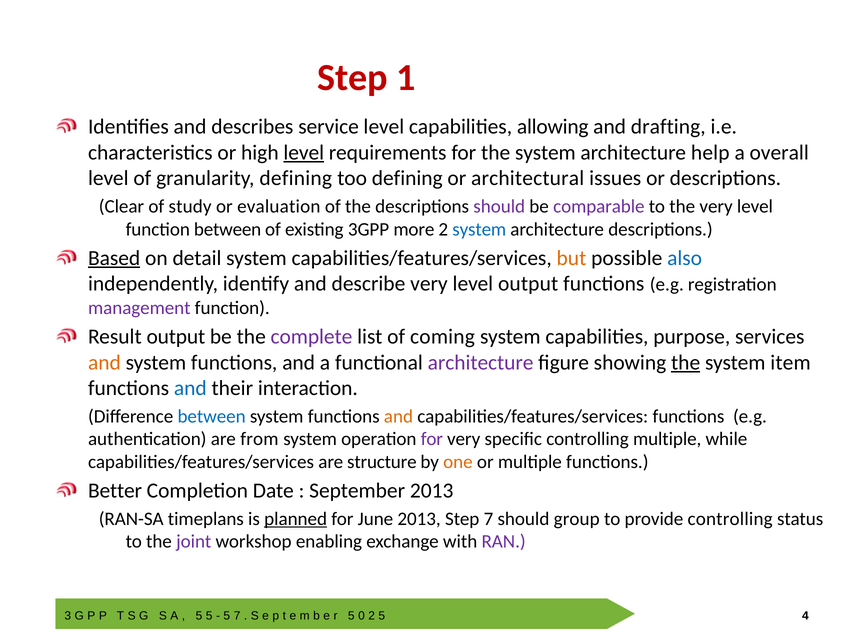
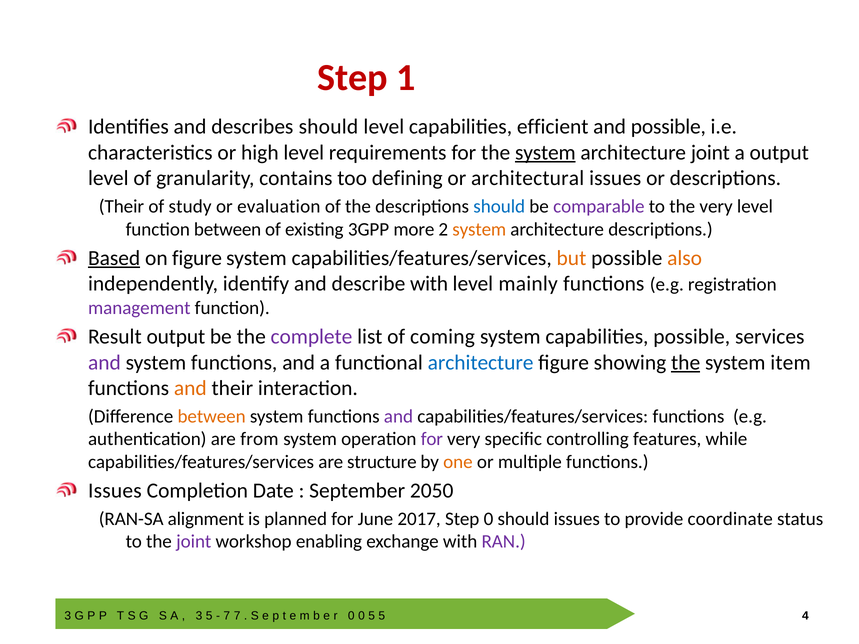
describes service: service -> should
allowing: allowing -> efficient
and drafting: drafting -> possible
level at (304, 153) underline: present -> none
system at (545, 153) underline: none -> present
architecture help: help -> joint
a overall: overall -> output
granularity defining: defining -> contains
Clear at (121, 206): Clear -> Their
should at (499, 206) colour: purple -> blue
system at (479, 229) colour: blue -> orange
on detail: detail -> figure
also colour: blue -> orange
describe very: very -> with
level output: output -> mainly
capabilities purpose: purpose -> possible
and at (104, 363) colour: orange -> purple
architecture at (481, 363) colour: purple -> blue
and at (190, 388) colour: blue -> orange
between at (212, 416) colour: blue -> orange
and at (398, 416) colour: orange -> purple
controlling multiple: multiple -> features
Better at (115, 491): Better -> Issues
September 2013: 2013 -> 2050
timeplans: timeplans -> alignment
planned underline: present -> none
June 2013: 2013 -> 2017
Step 7: 7 -> 0
should group: group -> issues
provide controlling: controlling -> coordinate
5 at (199, 616): 5 -> 3
5 at (227, 616): 5 -> 7
5 at (351, 616): 5 -> 0
2 at (372, 616): 2 -> 5
